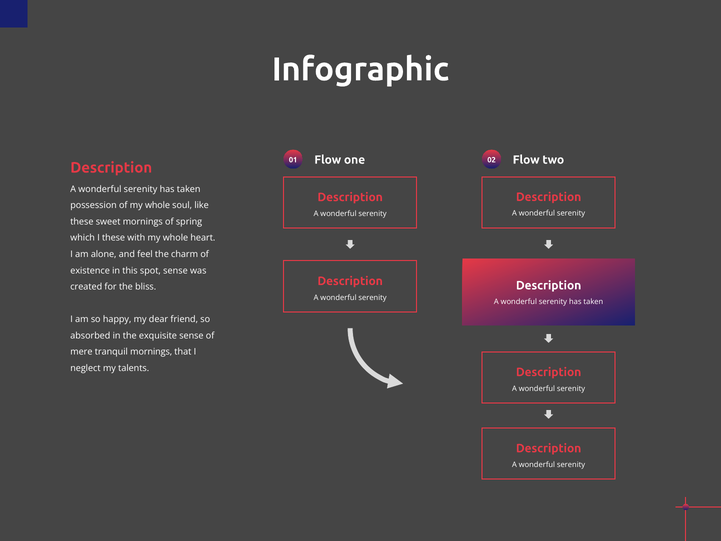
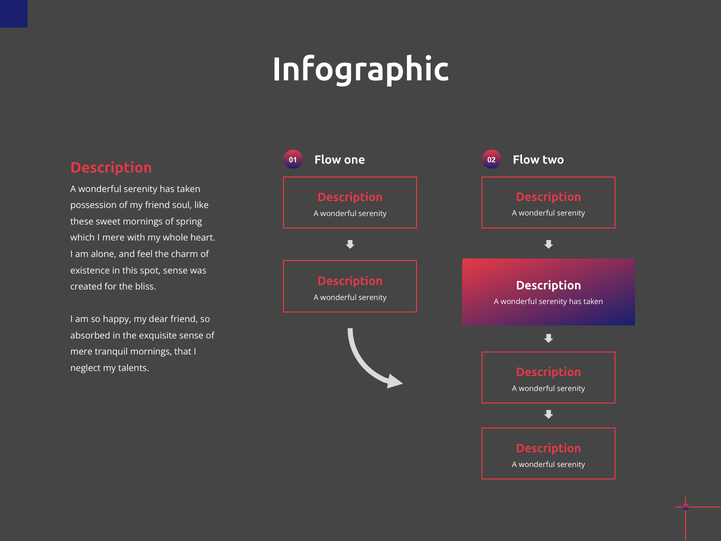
of my whole: whole -> friend
I these: these -> mere
